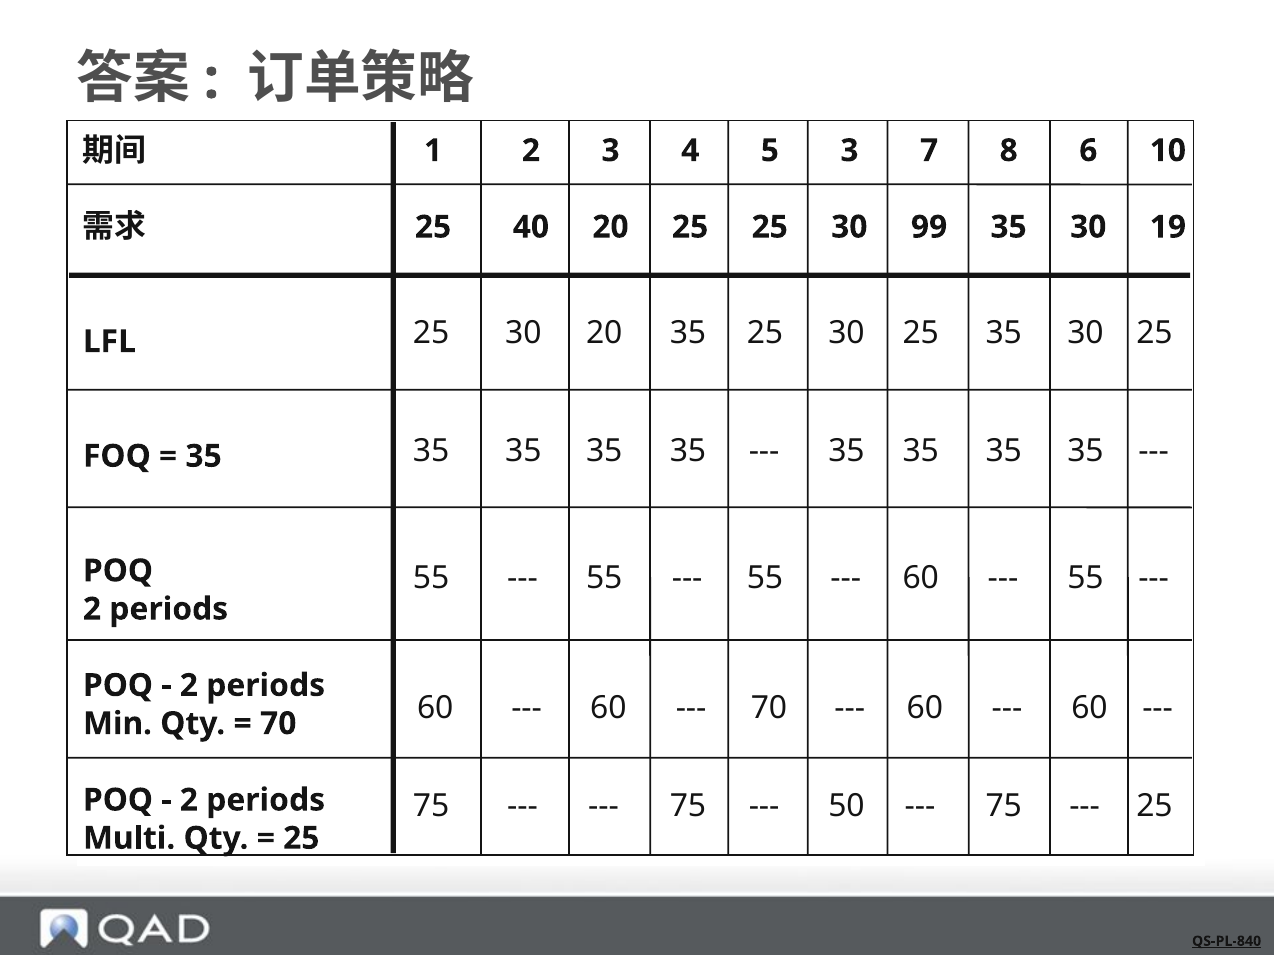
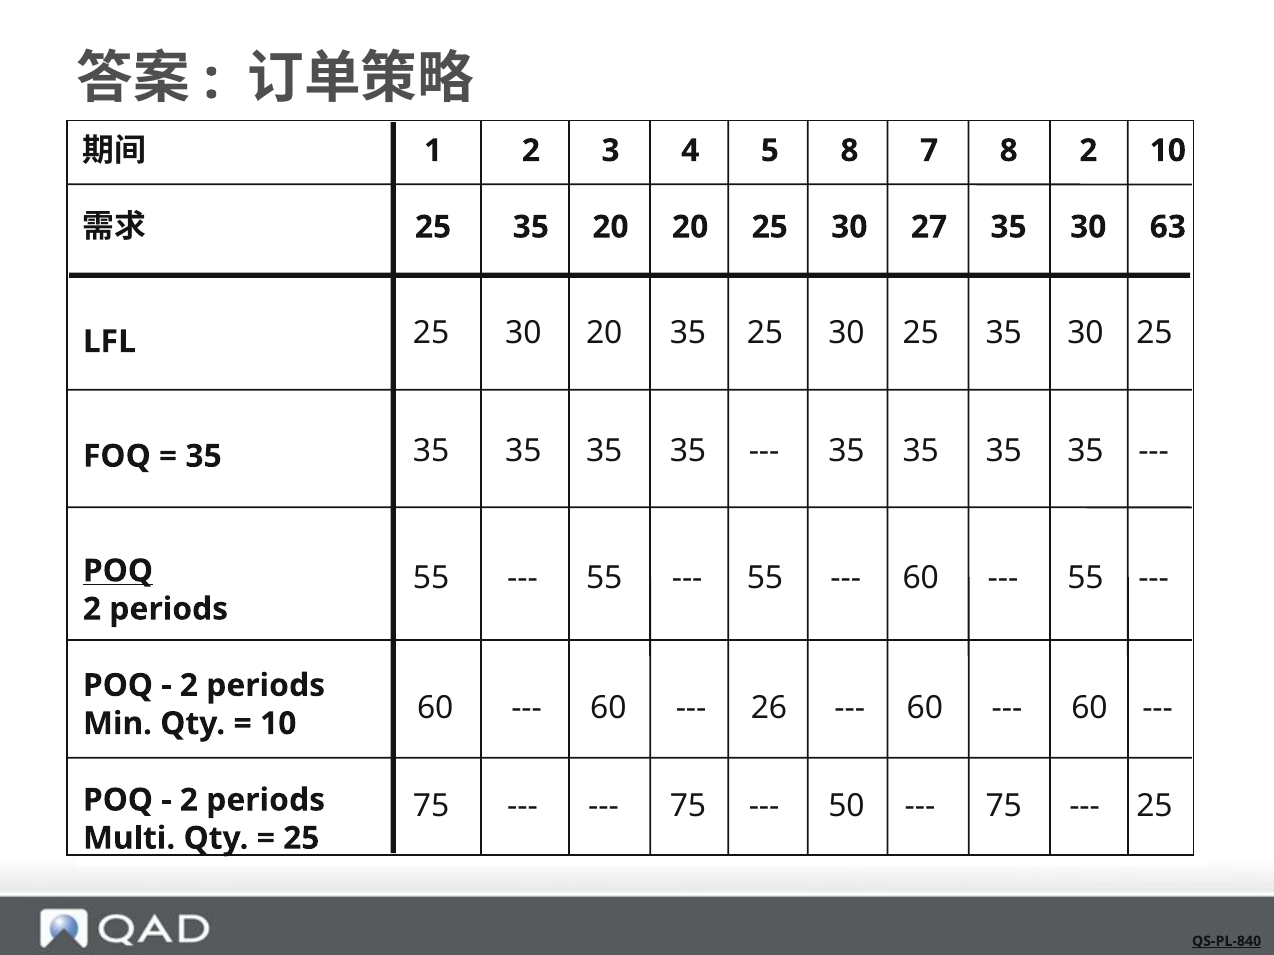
5 3: 3 -> 8
8 6: 6 -> 2
40 at (531, 227): 40 -> 35
20 25: 25 -> 20
99: 99 -> 27
19: 19 -> 63
POQ at (118, 571) underline: none -> present
70 at (769, 708): 70 -> 26
70 at (278, 724): 70 -> 10
